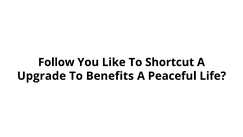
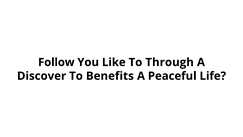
Shortcut: Shortcut -> Through
Upgrade: Upgrade -> Discover
